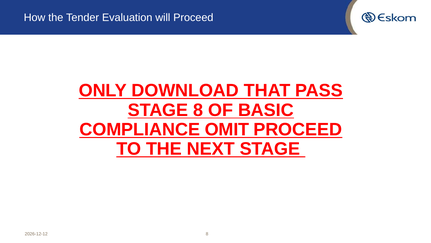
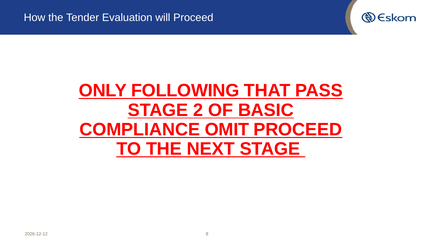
DOWNLOAD: DOWNLOAD -> FOLLOWING
STAGE 8: 8 -> 2
